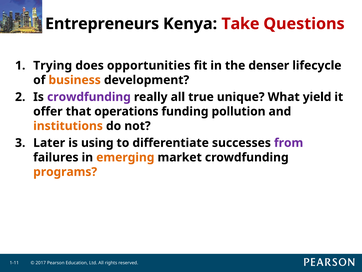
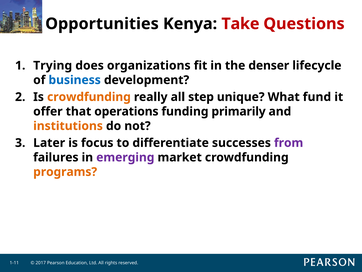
Entrepreneurs: Entrepreneurs -> Opportunities
opportunities: opportunities -> organizations
business colour: orange -> blue
crowdfunding at (89, 97) colour: purple -> orange
true: true -> step
yield: yield -> fund
pollution: pollution -> primarily
using: using -> focus
emerging colour: orange -> purple
